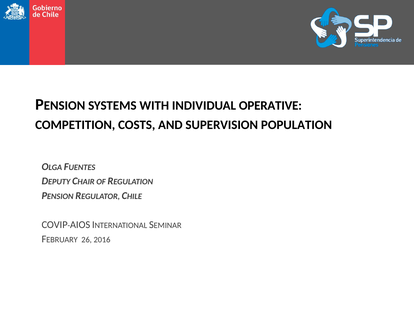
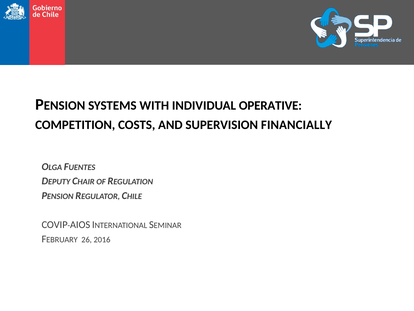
POPULATION: POPULATION -> FINANCIALLY
